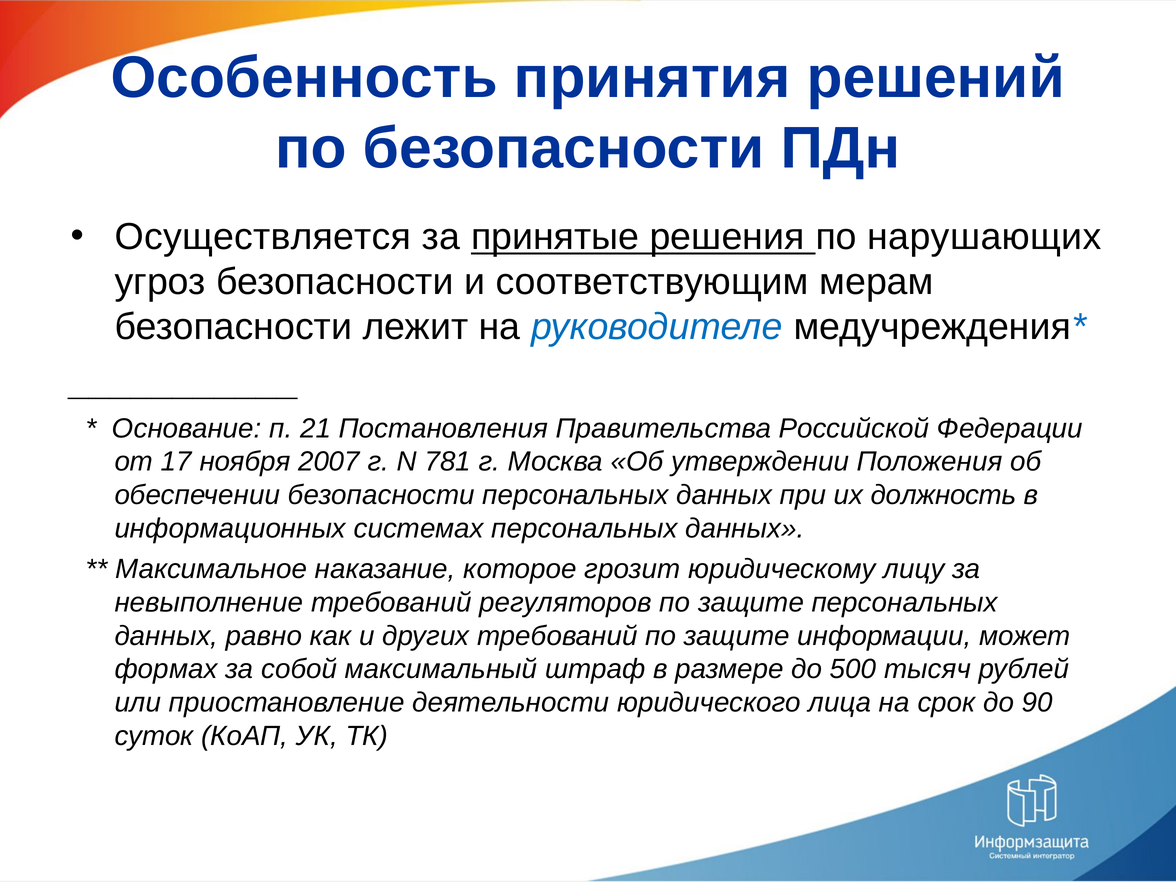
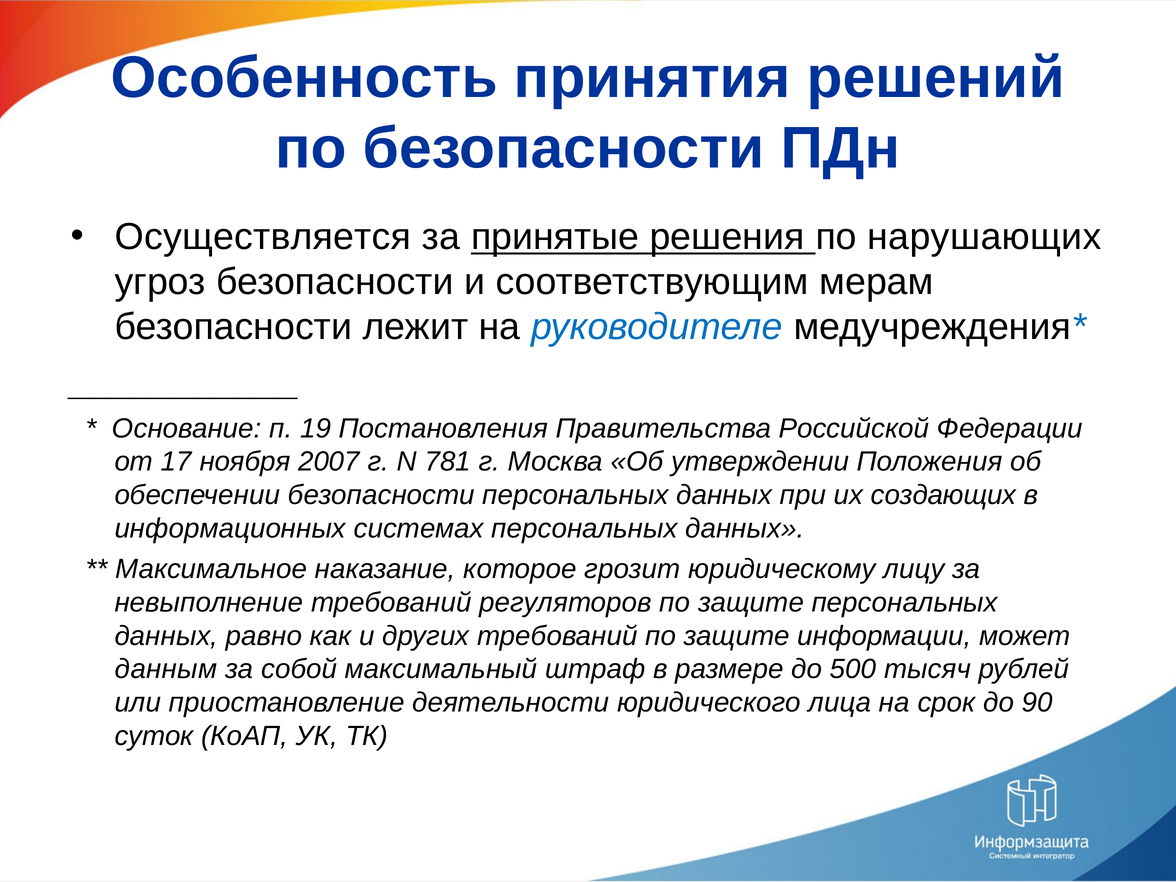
21: 21 -> 19
должность: должность -> создающих
формах: формах -> данным
